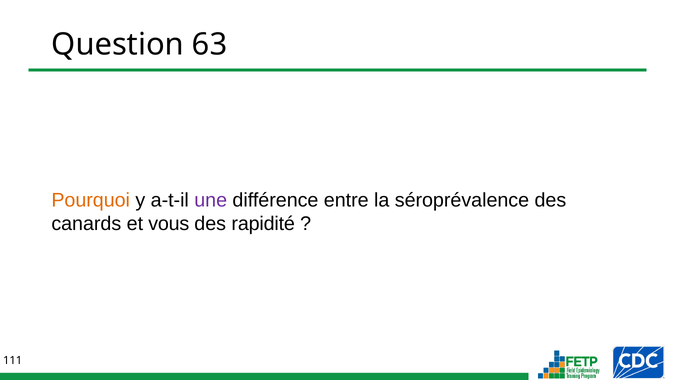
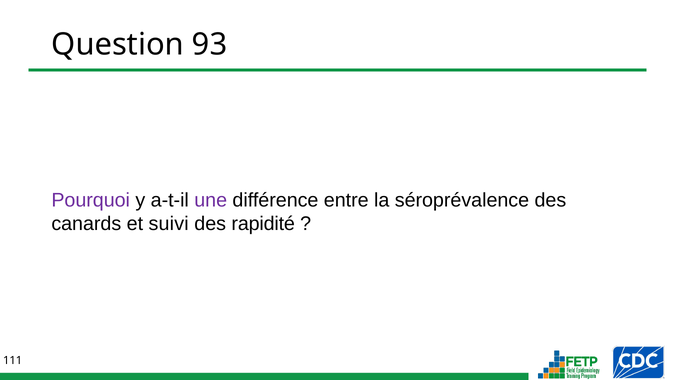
63: 63 -> 93
Pourquoi colour: orange -> purple
vous: vous -> suivi
